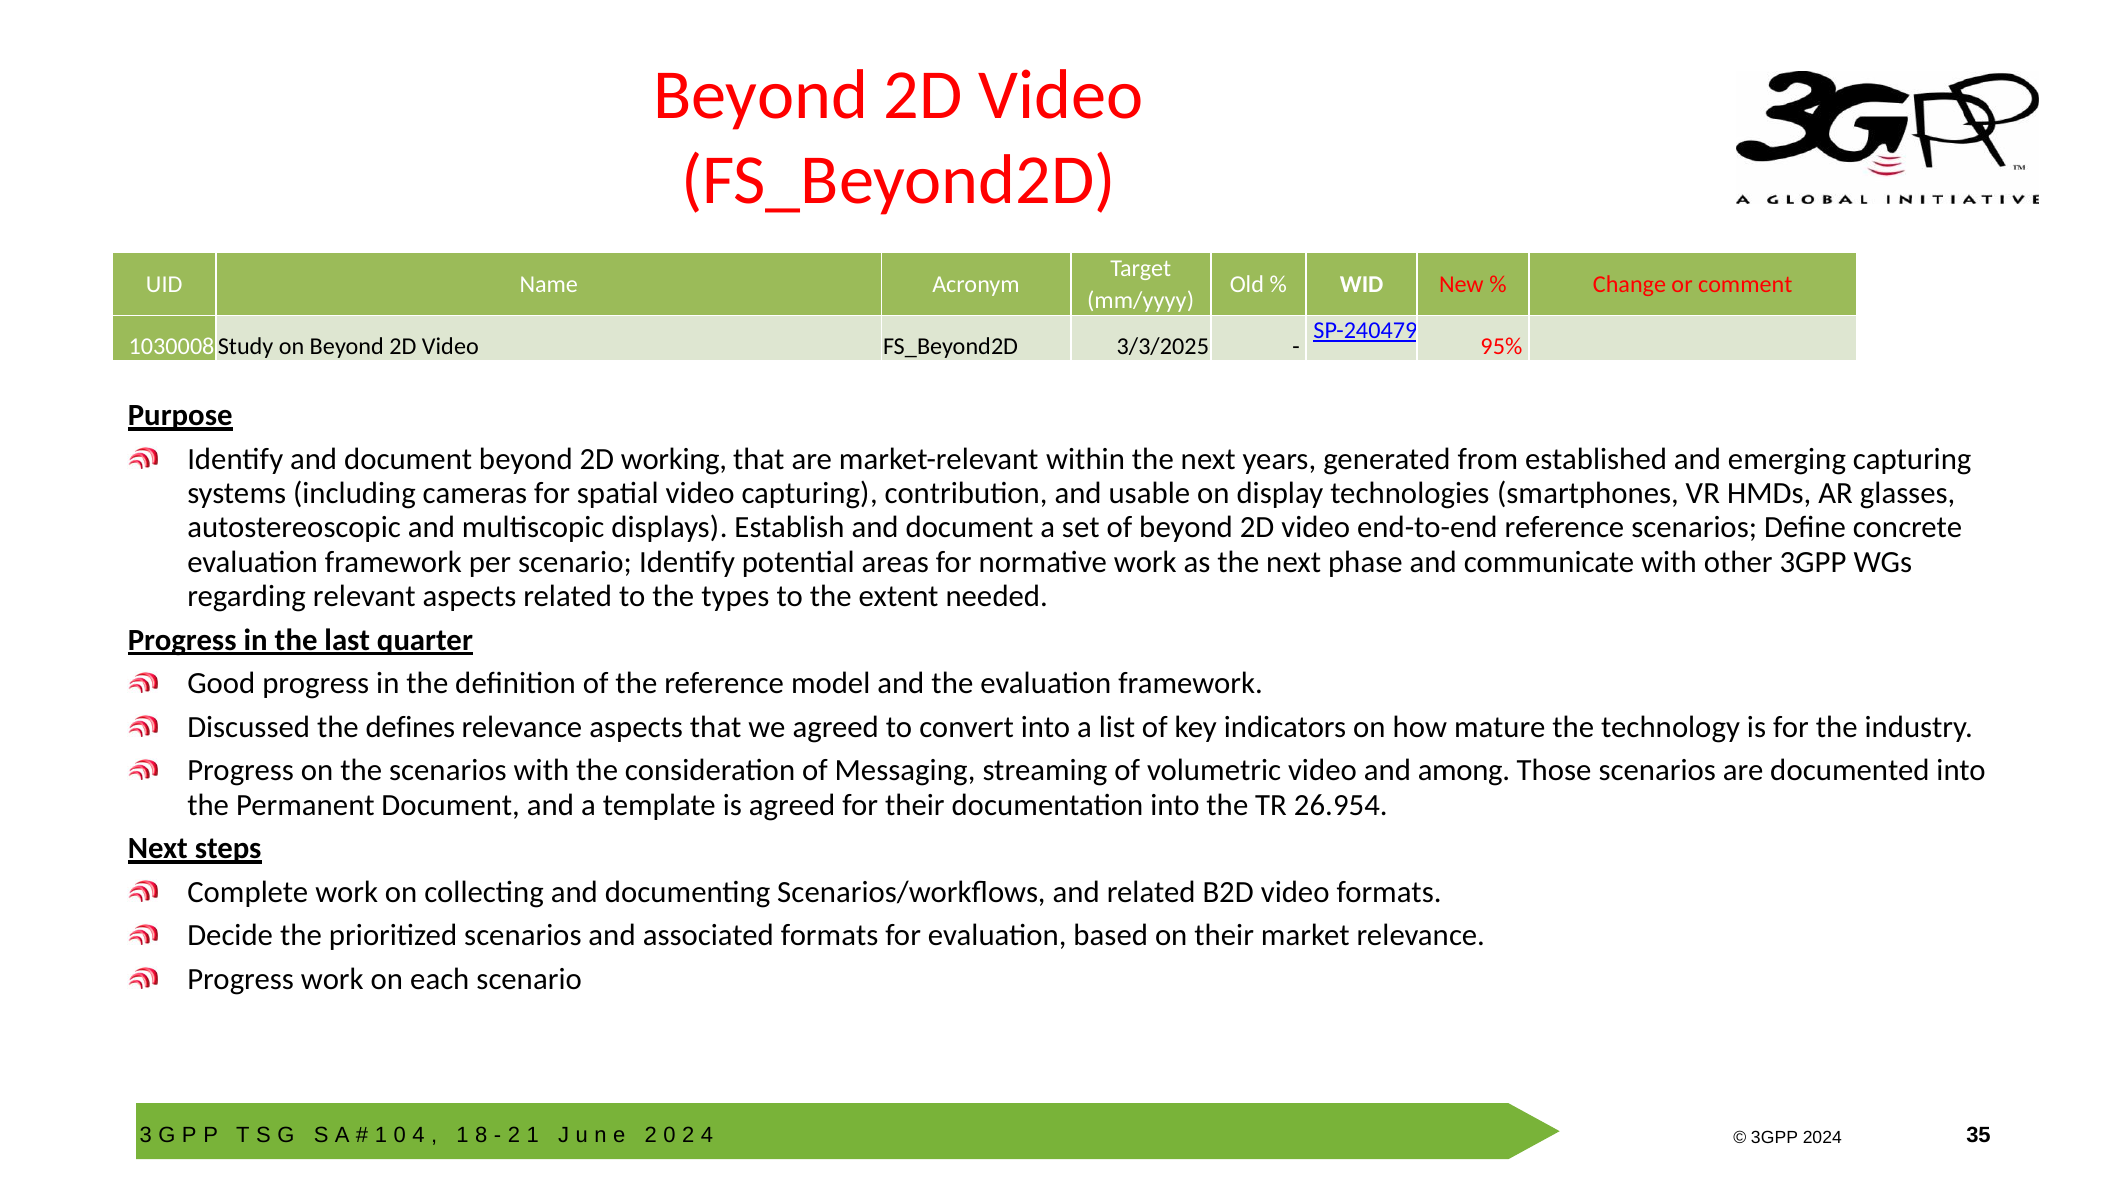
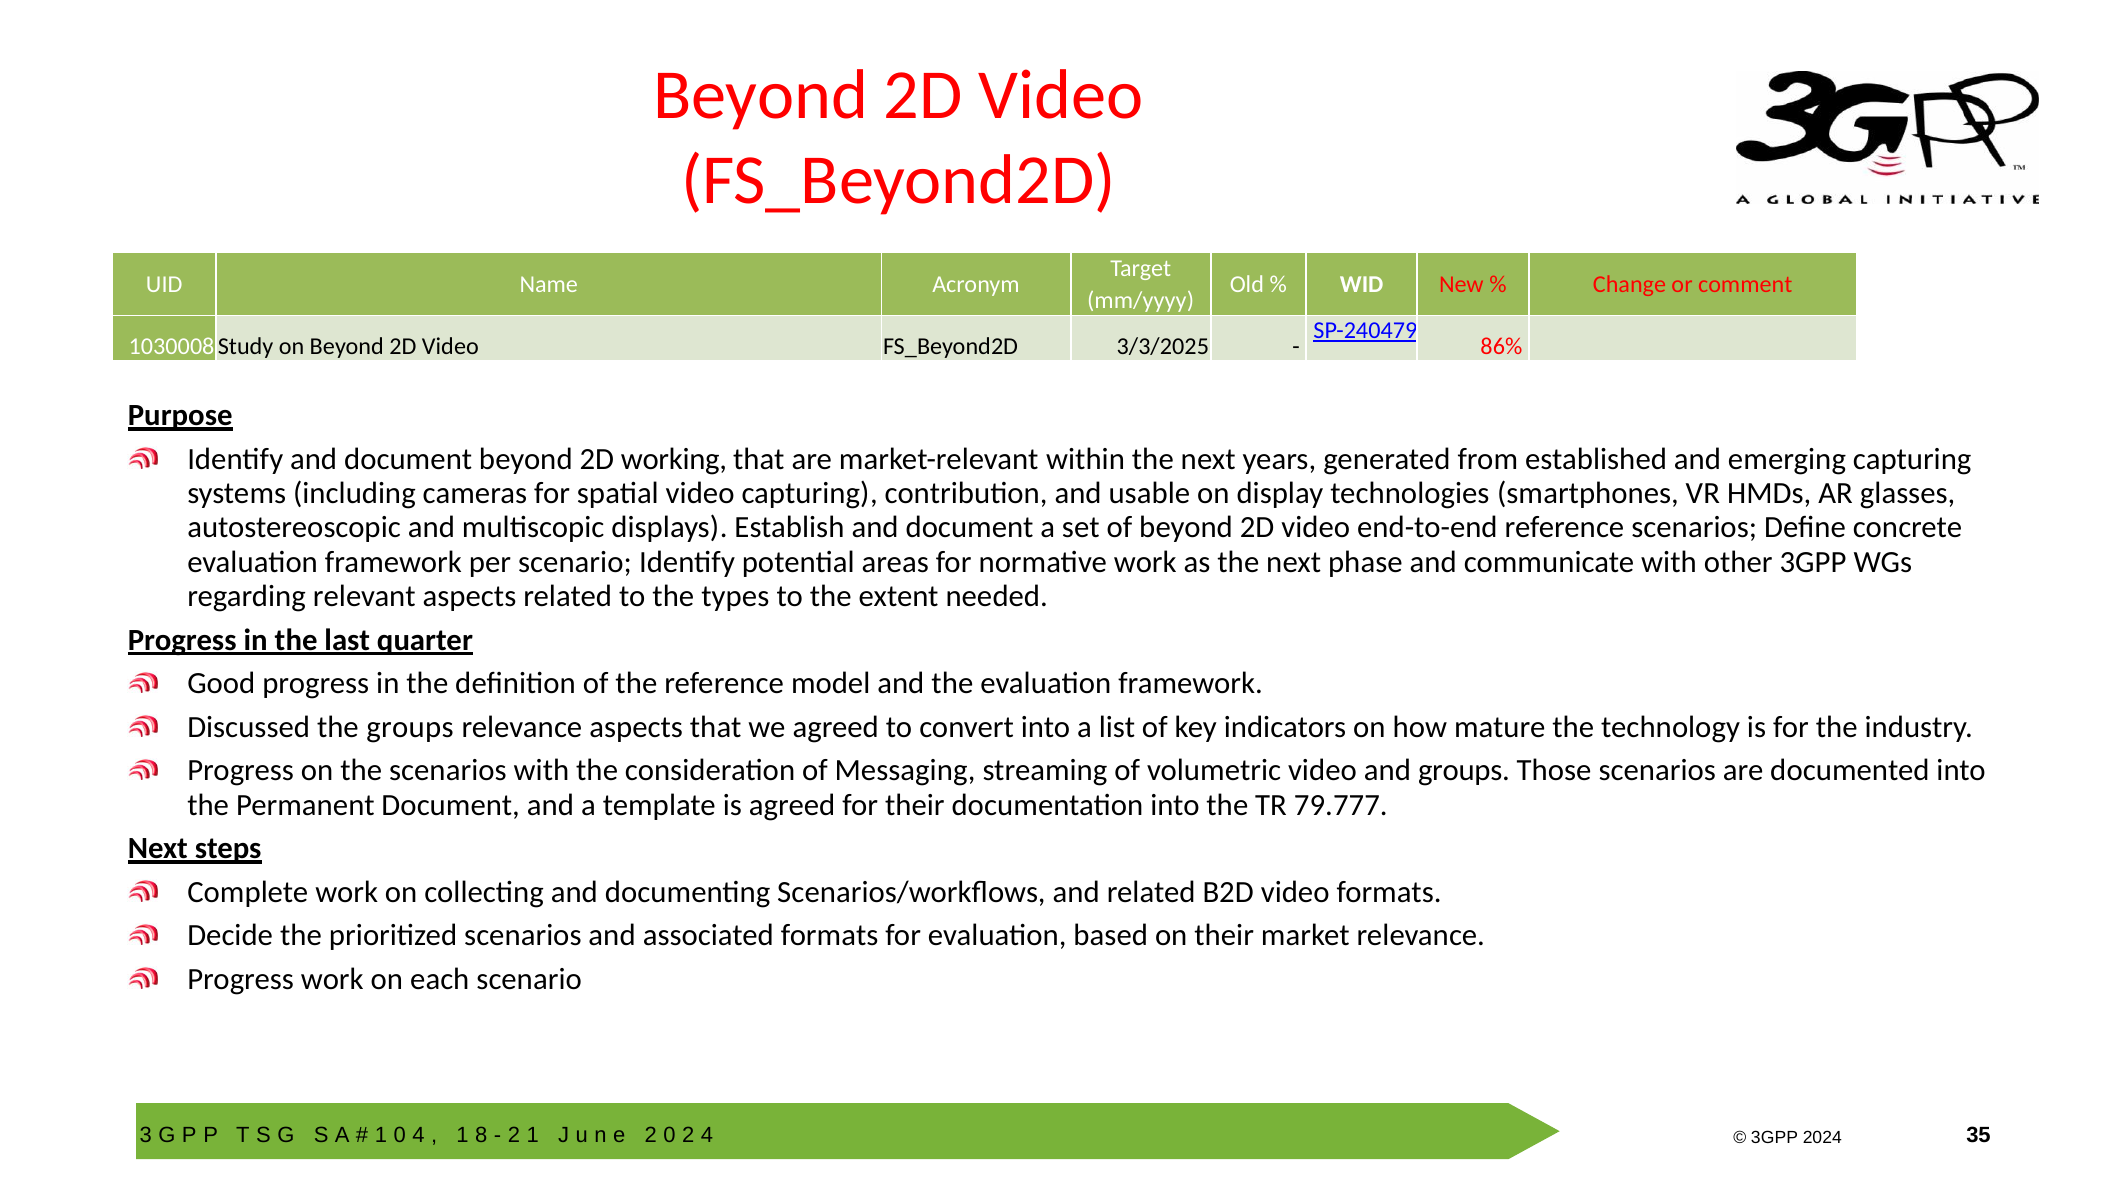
95%: 95% -> 86%
the defines: defines -> groups
and among: among -> groups
26.954: 26.954 -> 79.777
